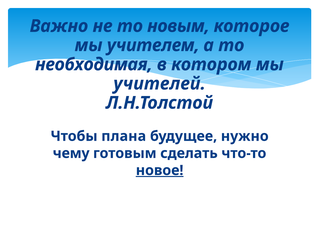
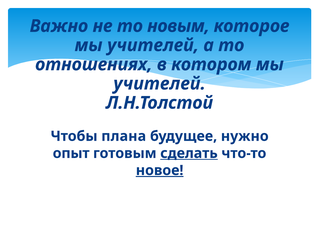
учителем at (153, 45): учителем -> учителей
необходимая: необходимая -> отношениях
чему: чему -> опыт
сделать underline: none -> present
